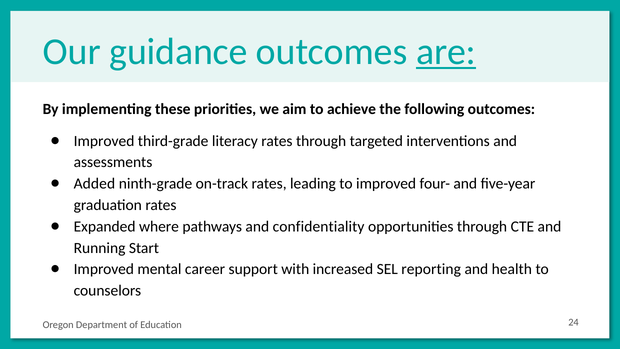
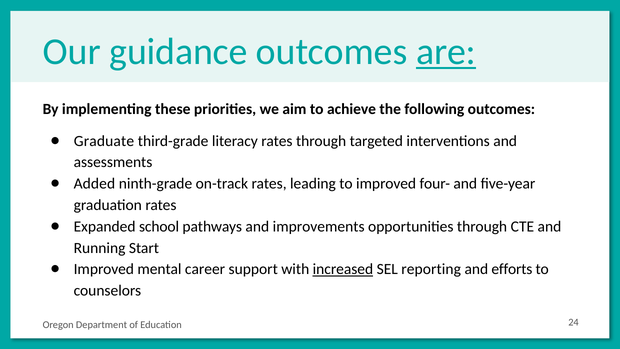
Improved at (104, 141): Improved -> Graduate
where: where -> school
confidentiality: confidentiality -> improvements
increased underline: none -> present
health: health -> efforts
